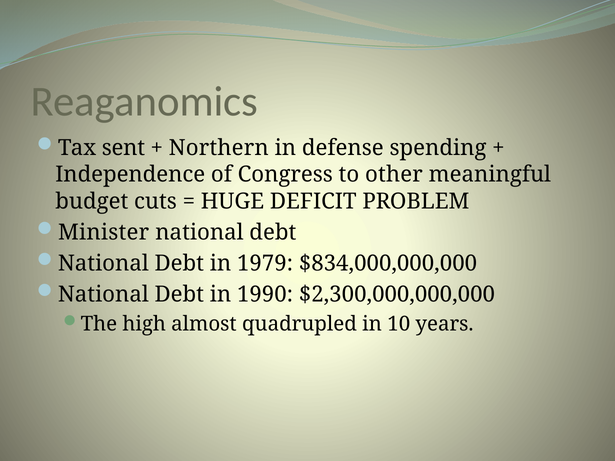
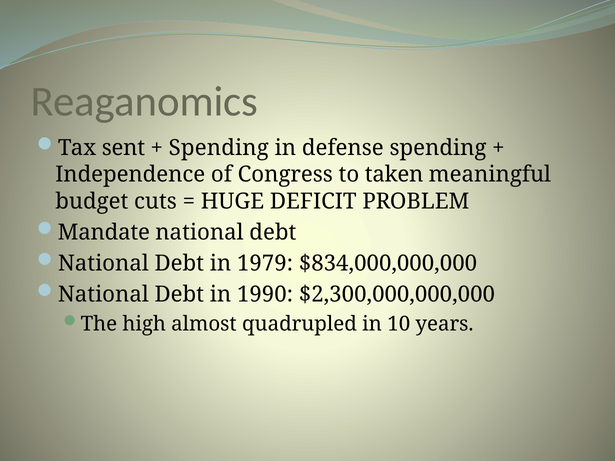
Northern at (219, 148): Northern -> Spending
other: other -> taken
Minister: Minister -> Mandate
